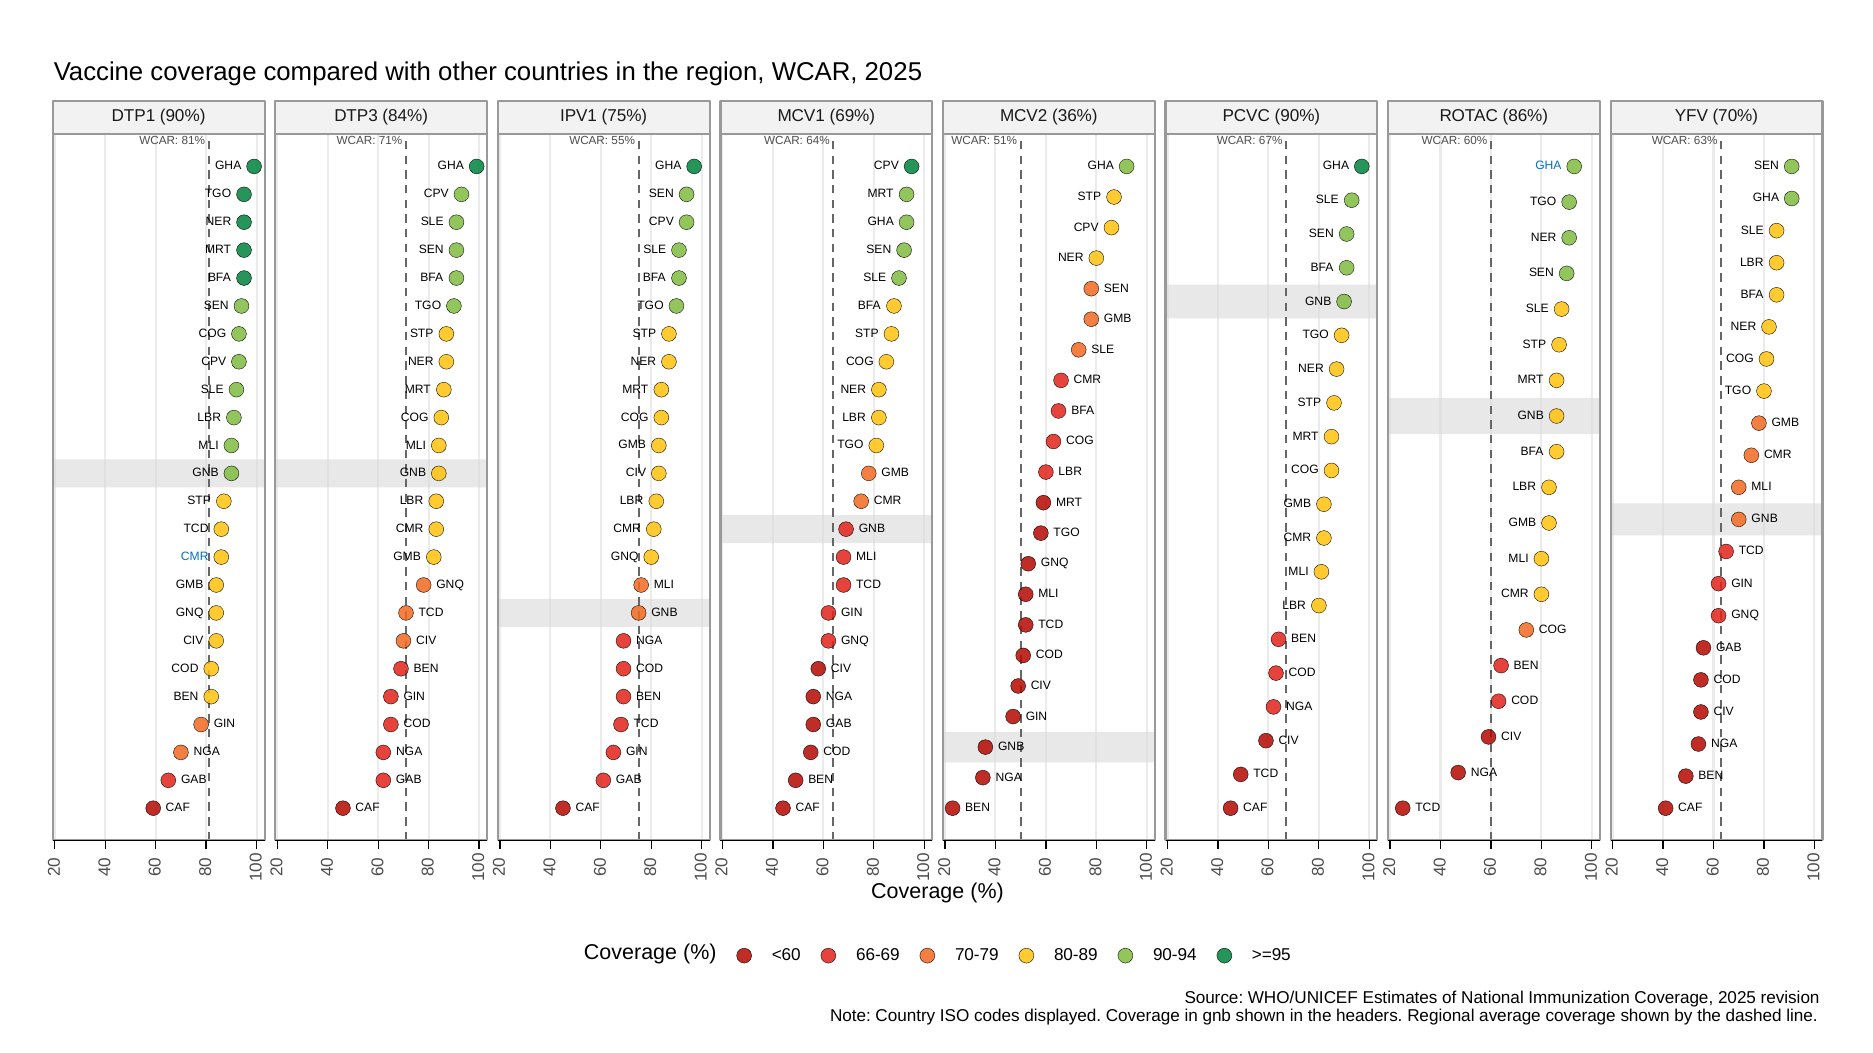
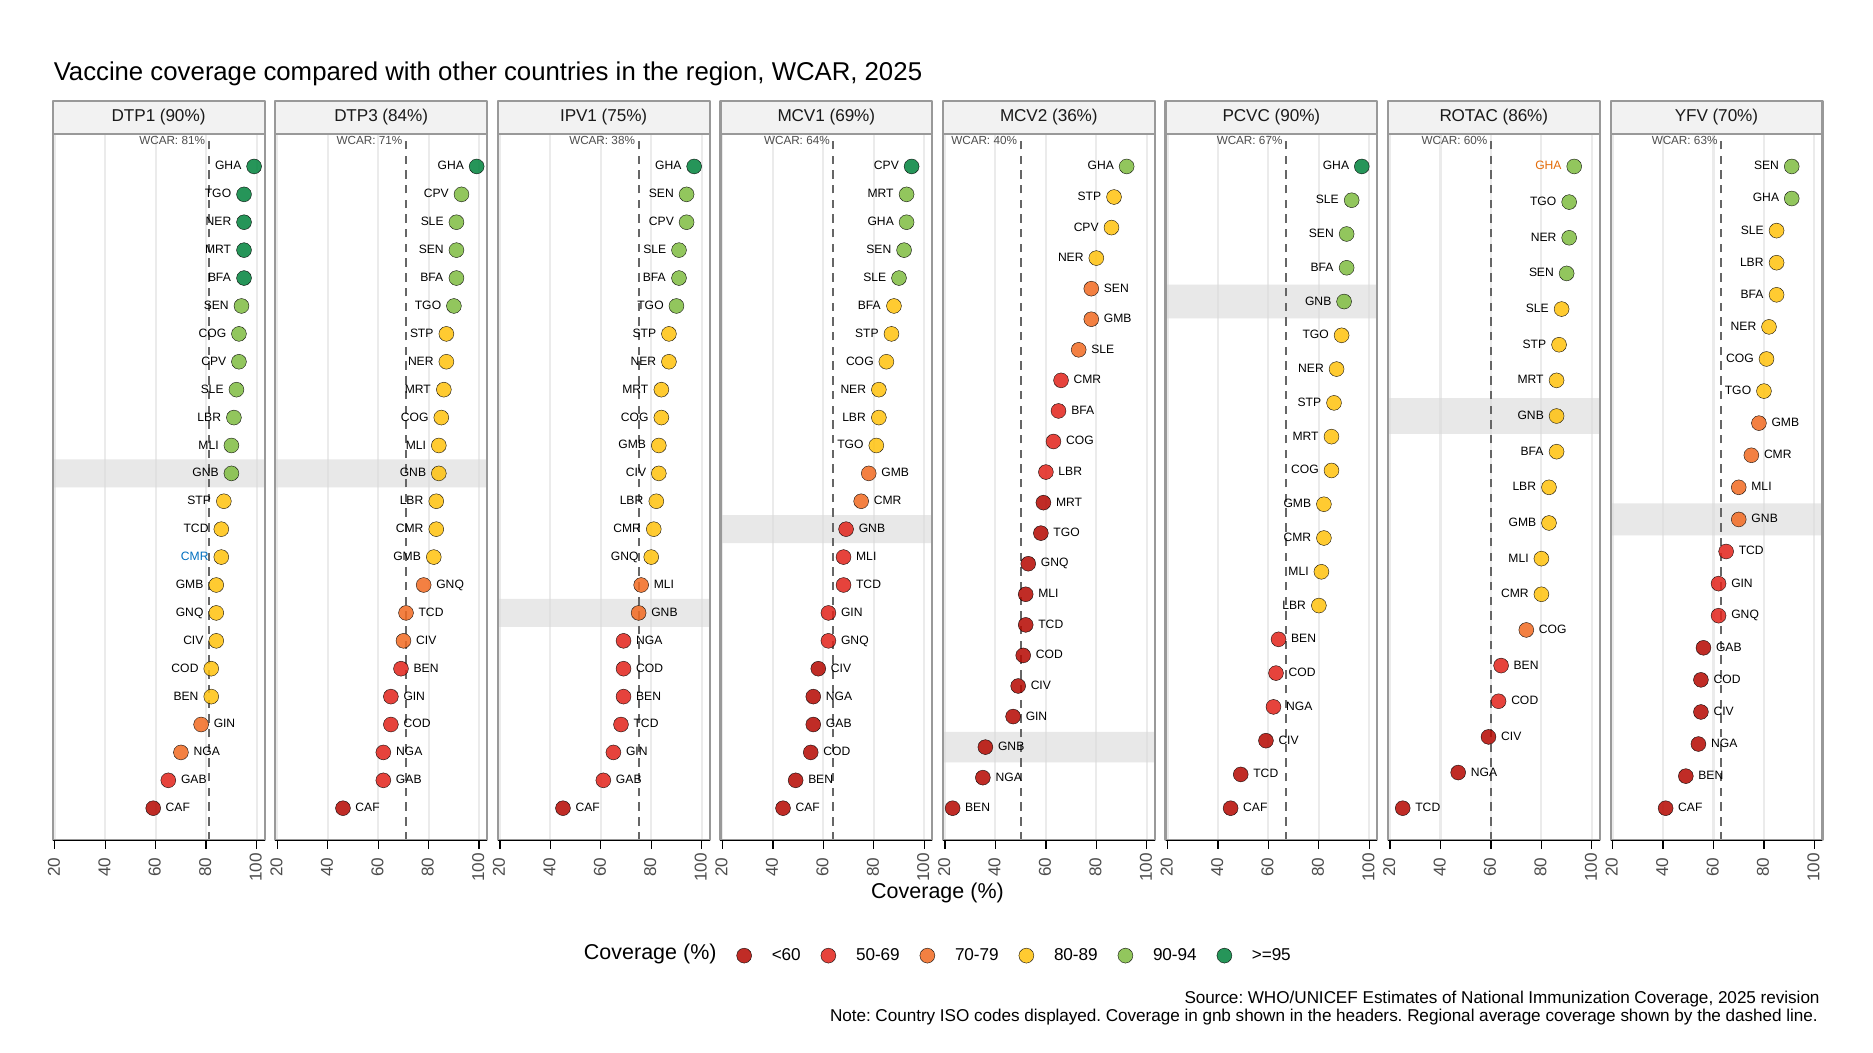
55%: 55% -> 38%
51%: 51% -> 40%
GHA at (1548, 166) colour: blue -> orange
66-69: 66-69 -> 50-69
